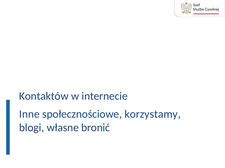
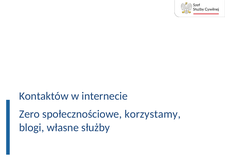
Inne: Inne -> Zero
bronić: bronić -> służby
